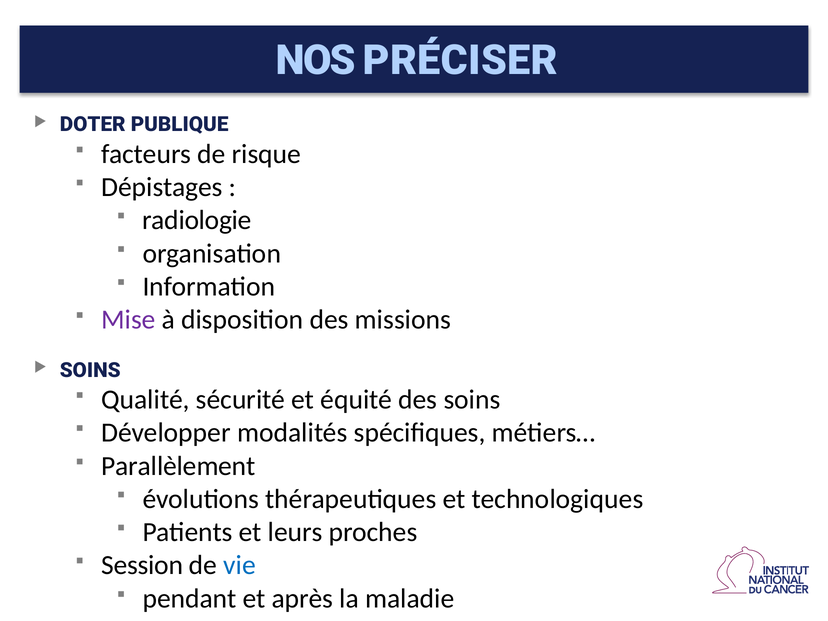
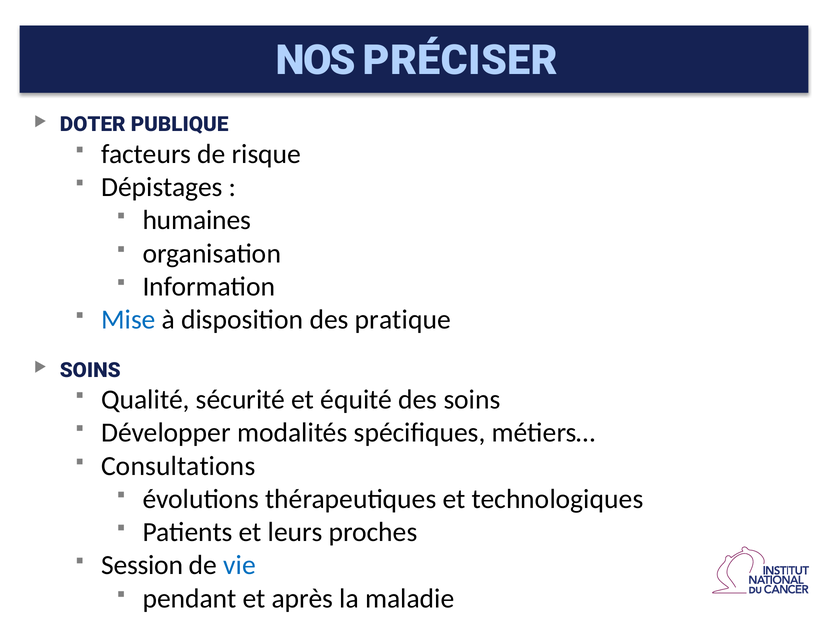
radiologie: radiologie -> humaines
Mise colour: purple -> blue
missions: missions -> pratique
Parallèlement: Parallèlement -> Consultations
